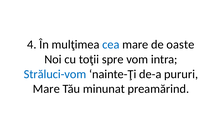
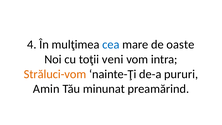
spre: spre -> veni
Străluci-vom colour: blue -> orange
Mare at (46, 89): Mare -> Amin
